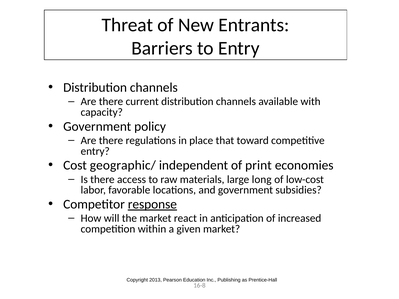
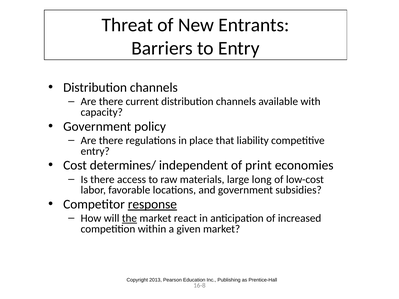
toward: toward -> liability
geographic/: geographic/ -> determines/
the underline: none -> present
